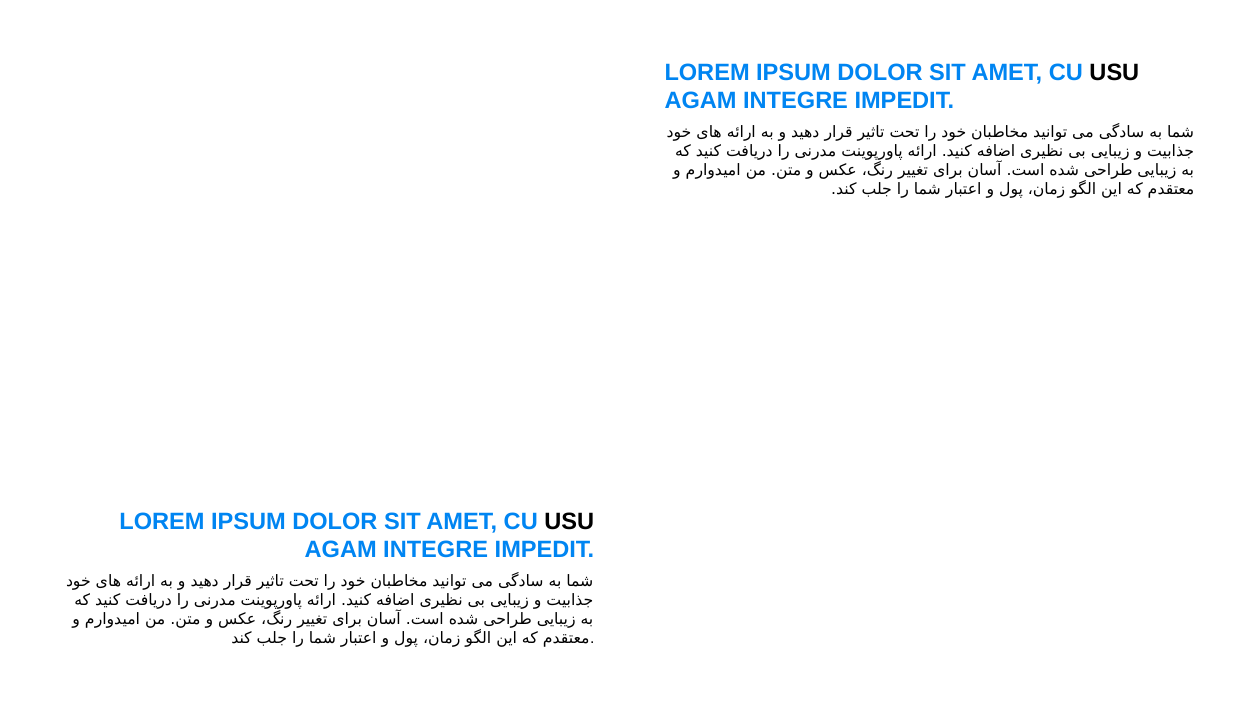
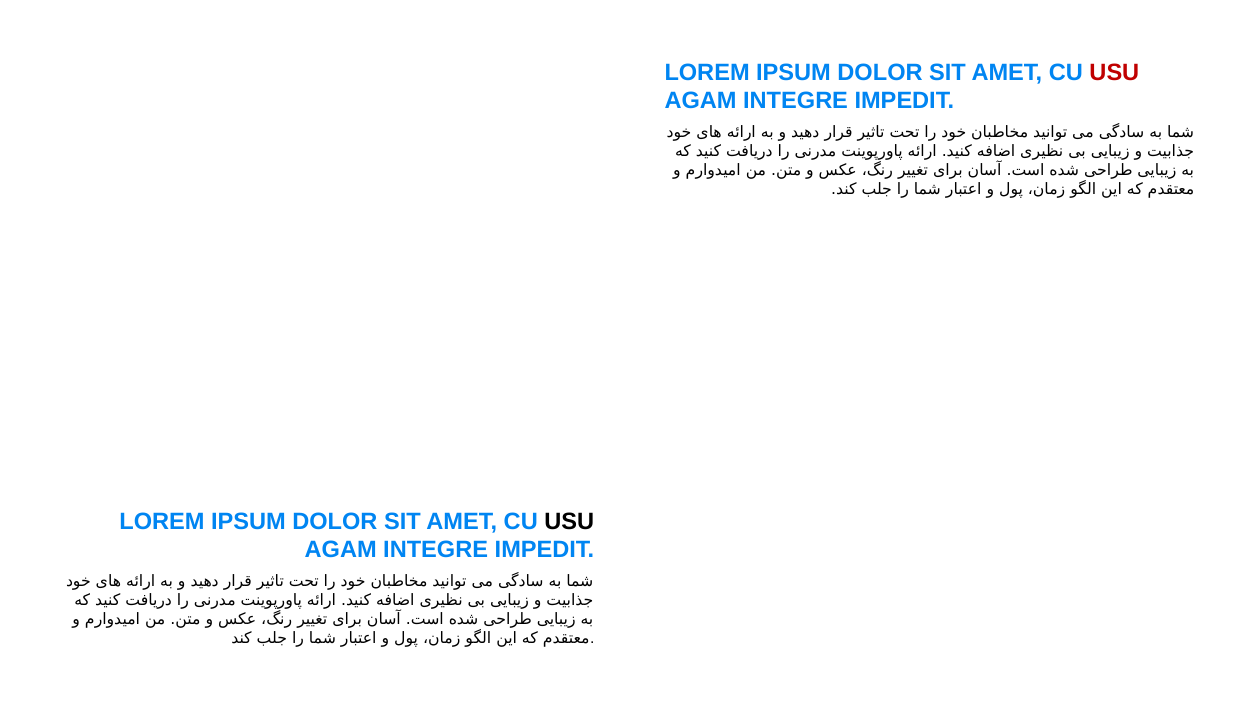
USU at (1114, 72) colour: black -> red
